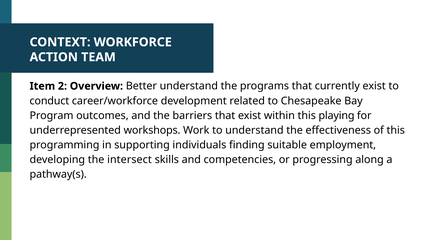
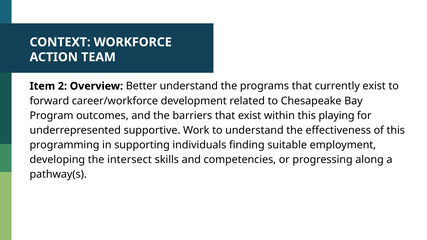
conduct: conduct -> forward
workshops: workshops -> supportive
